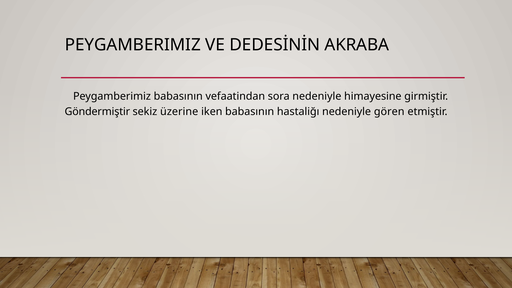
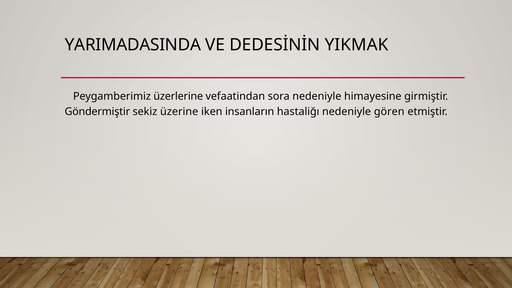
PEYGAMBERIMIZ at (133, 45): PEYGAMBERIMIZ -> YARIMADASINDA
AKRABA: AKRABA -> YIKMAK
Peygamberimiz babasının: babasının -> üzerlerine
iken babasının: babasının -> insanların
